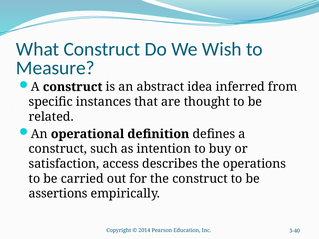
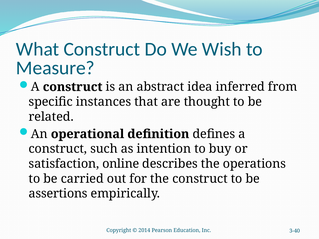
access: access -> online
